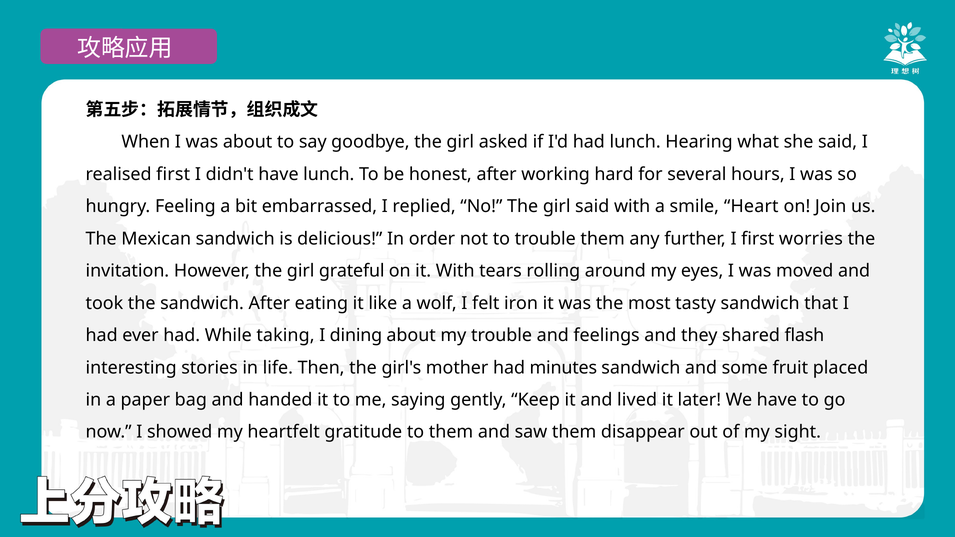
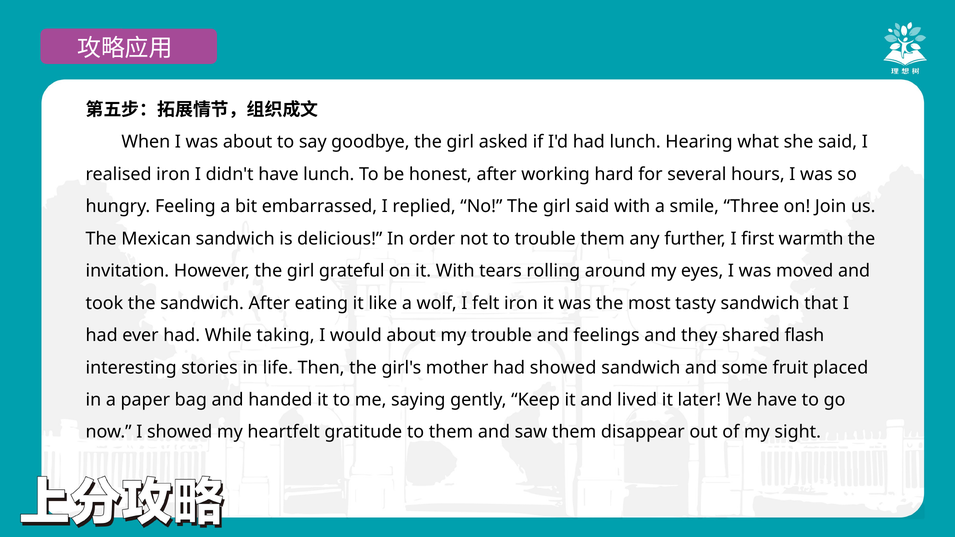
realised first: first -> iron
Heart: Heart -> Three
worries: worries -> warmth
dining: dining -> would
had minutes: minutes -> showed
